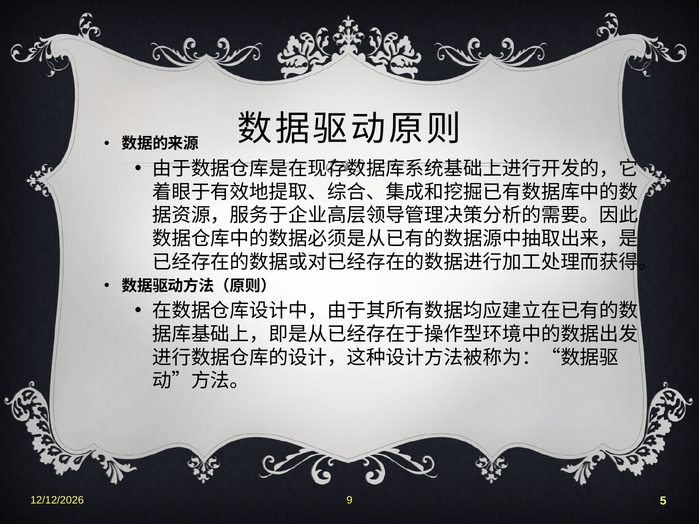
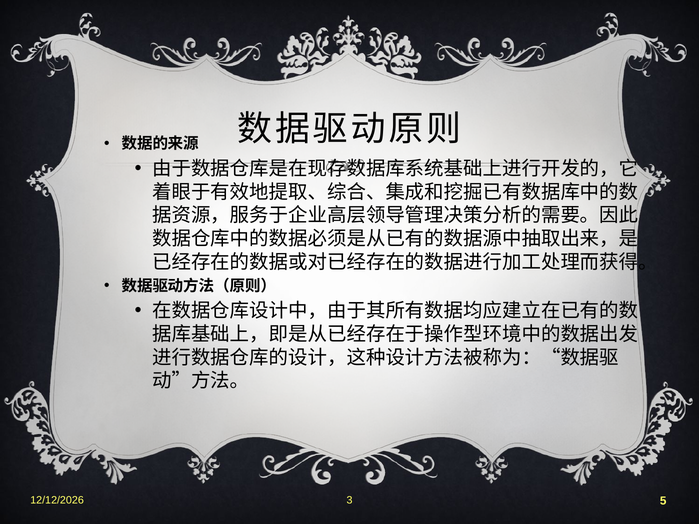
9: 9 -> 3
